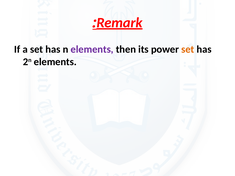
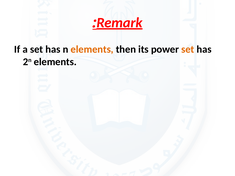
elements at (92, 49) colour: purple -> orange
